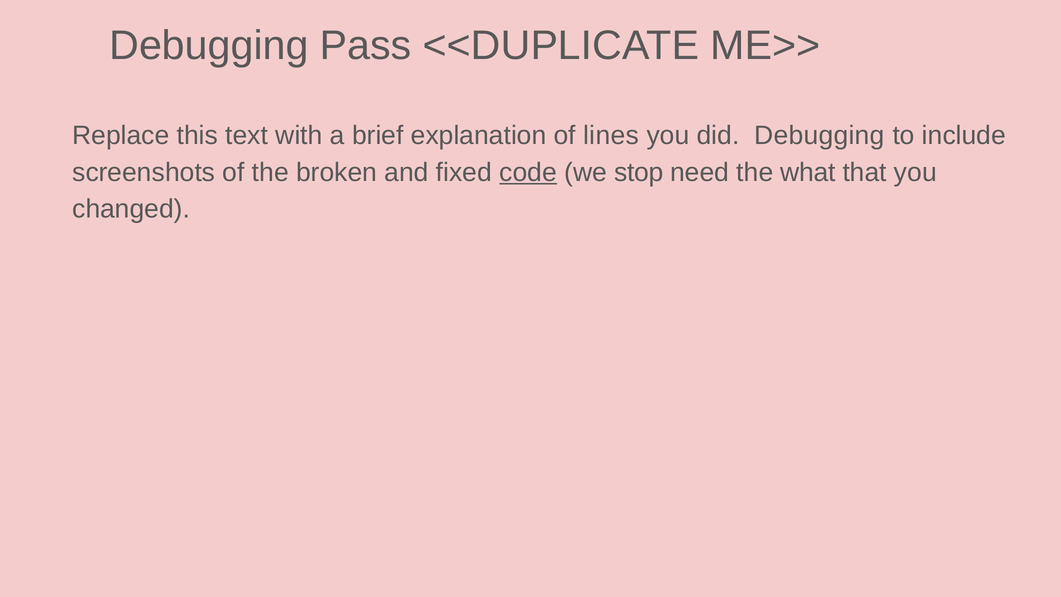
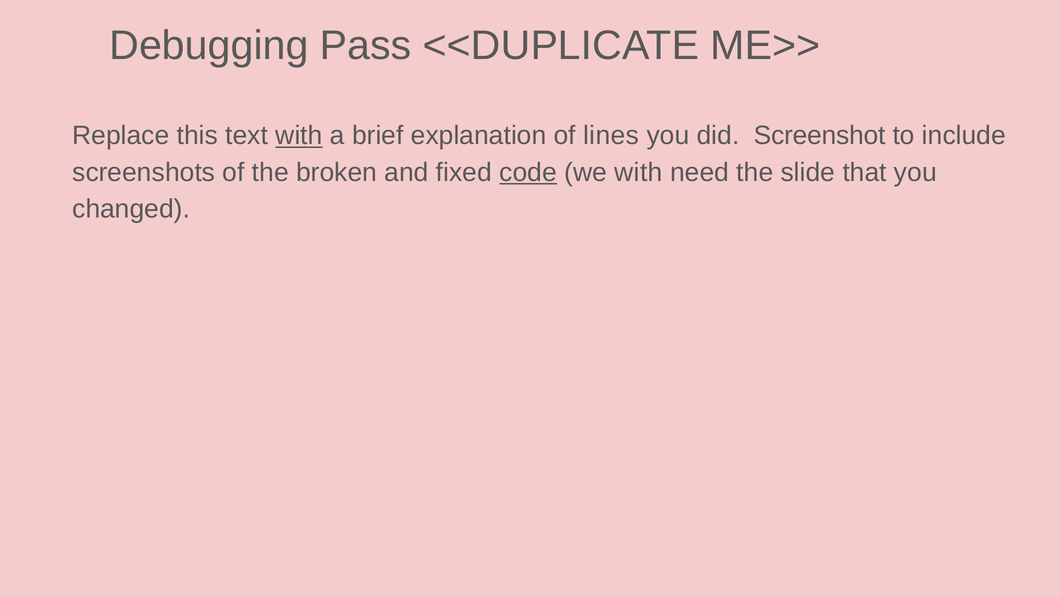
with at (299, 136) underline: none -> present
did Debugging: Debugging -> Screenshot
we stop: stop -> with
what: what -> slide
